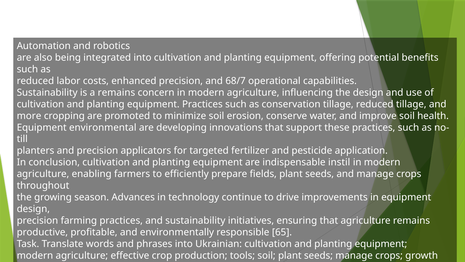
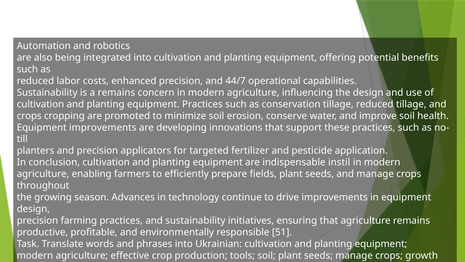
68/7: 68/7 -> 44/7
more at (29, 116): more -> crops
Equipment environmental: environmental -> improvements
65: 65 -> 51
